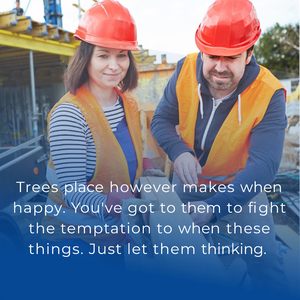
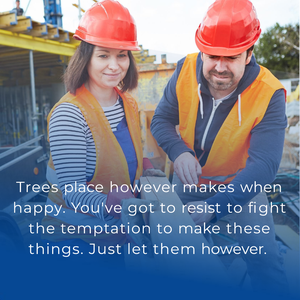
to them: them -> resist
to when: when -> make
them thinking: thinking -> however
